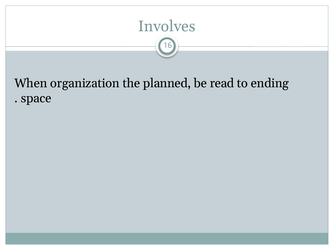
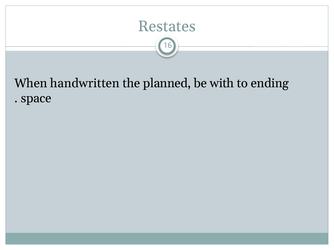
Involves: Involves -> Restates
organization: organization -> handwritten
read: read -> with
